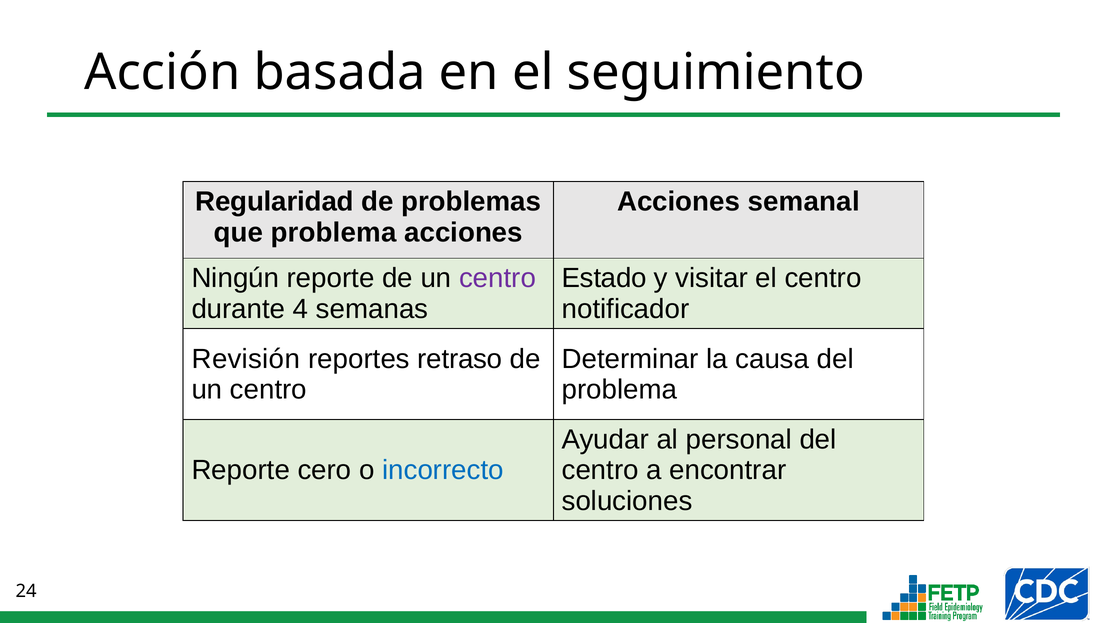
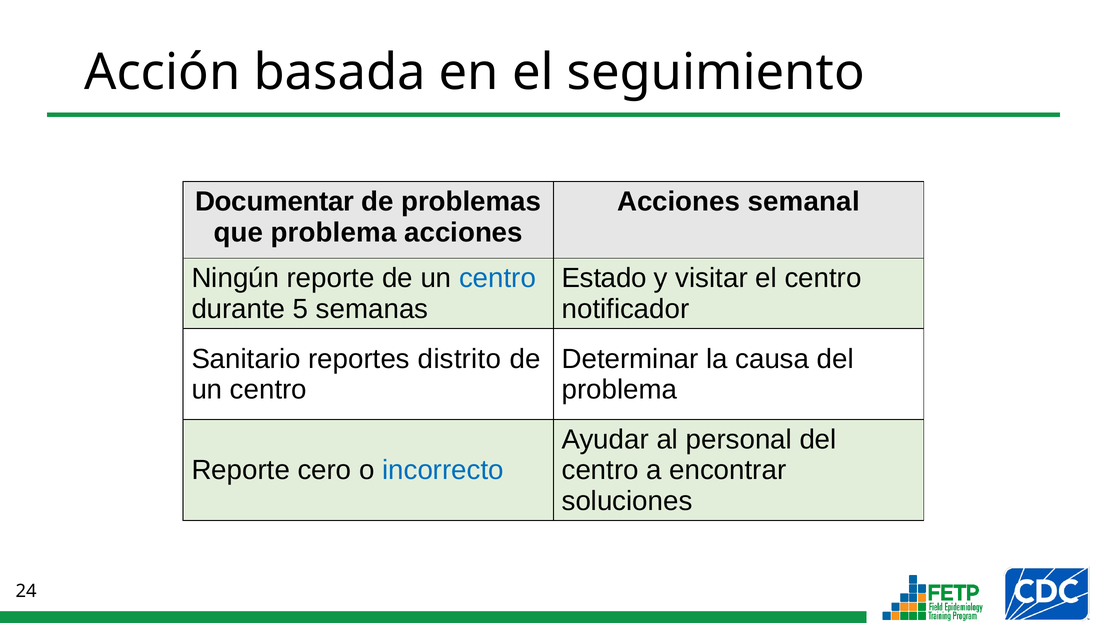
Regularidad: Regularidad -> Documentar
centro at (497, 278) colour: purple -> blue
4: 4 -> 5
Revisión: Revisión -> Sanitario
retraso: retraso -> distrito
